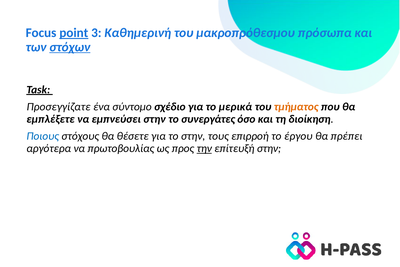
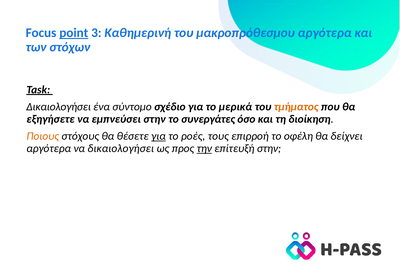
μακροπρόθεσμου πρόσωπα: πρόσωπα -> αργότερα
στόχων underline: present -> none
Προσεγγίζατε at (59, 107): Προσεγγίζατε -> Δικαιολογήσει
εμπλέξετε: εμπλέξετε -> εξηγήσετε
Ποιους colour: blue -> orange
για at (158, 136) underline: none -> present
το στην: στην -> ροές
έργου: έργου -> οφέλη
πρέπει: πρέπει -> δείχνει
να πρωτοβουλίας: πρωτοβουλίας -> δικαιολογήσει
